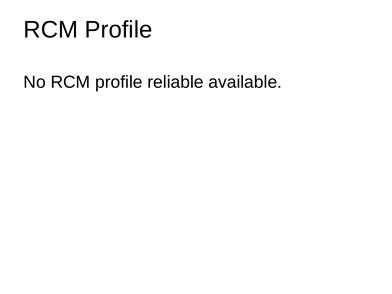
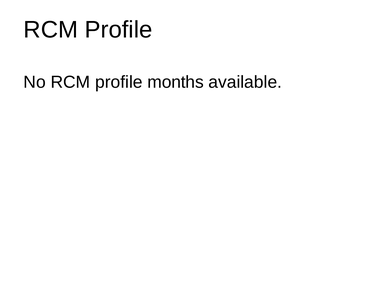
reliable: reliable -> months
